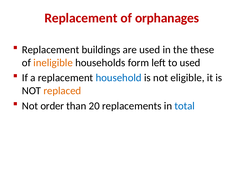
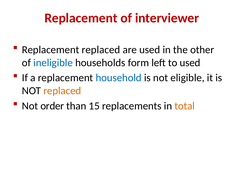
orphanages: orphanages -> interviewer
Replacement buildings: buildings -> replaced
these: these -> other
ineligible colour: orange -> blue
20: 20 -> 15
total colour: blue -> orange
